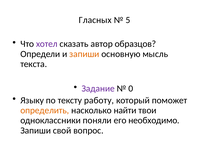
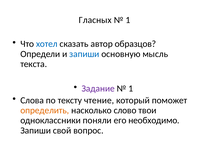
5 at (128, 20): 5 -> 1
хотел colour: purple -> blue
запиши at (84, 54) colour: orange -> blue
0 at (131, 88): 0 -> 1
Языку: Языку -> Слова
работу: работу -> чтение
найти: найти -> слово
